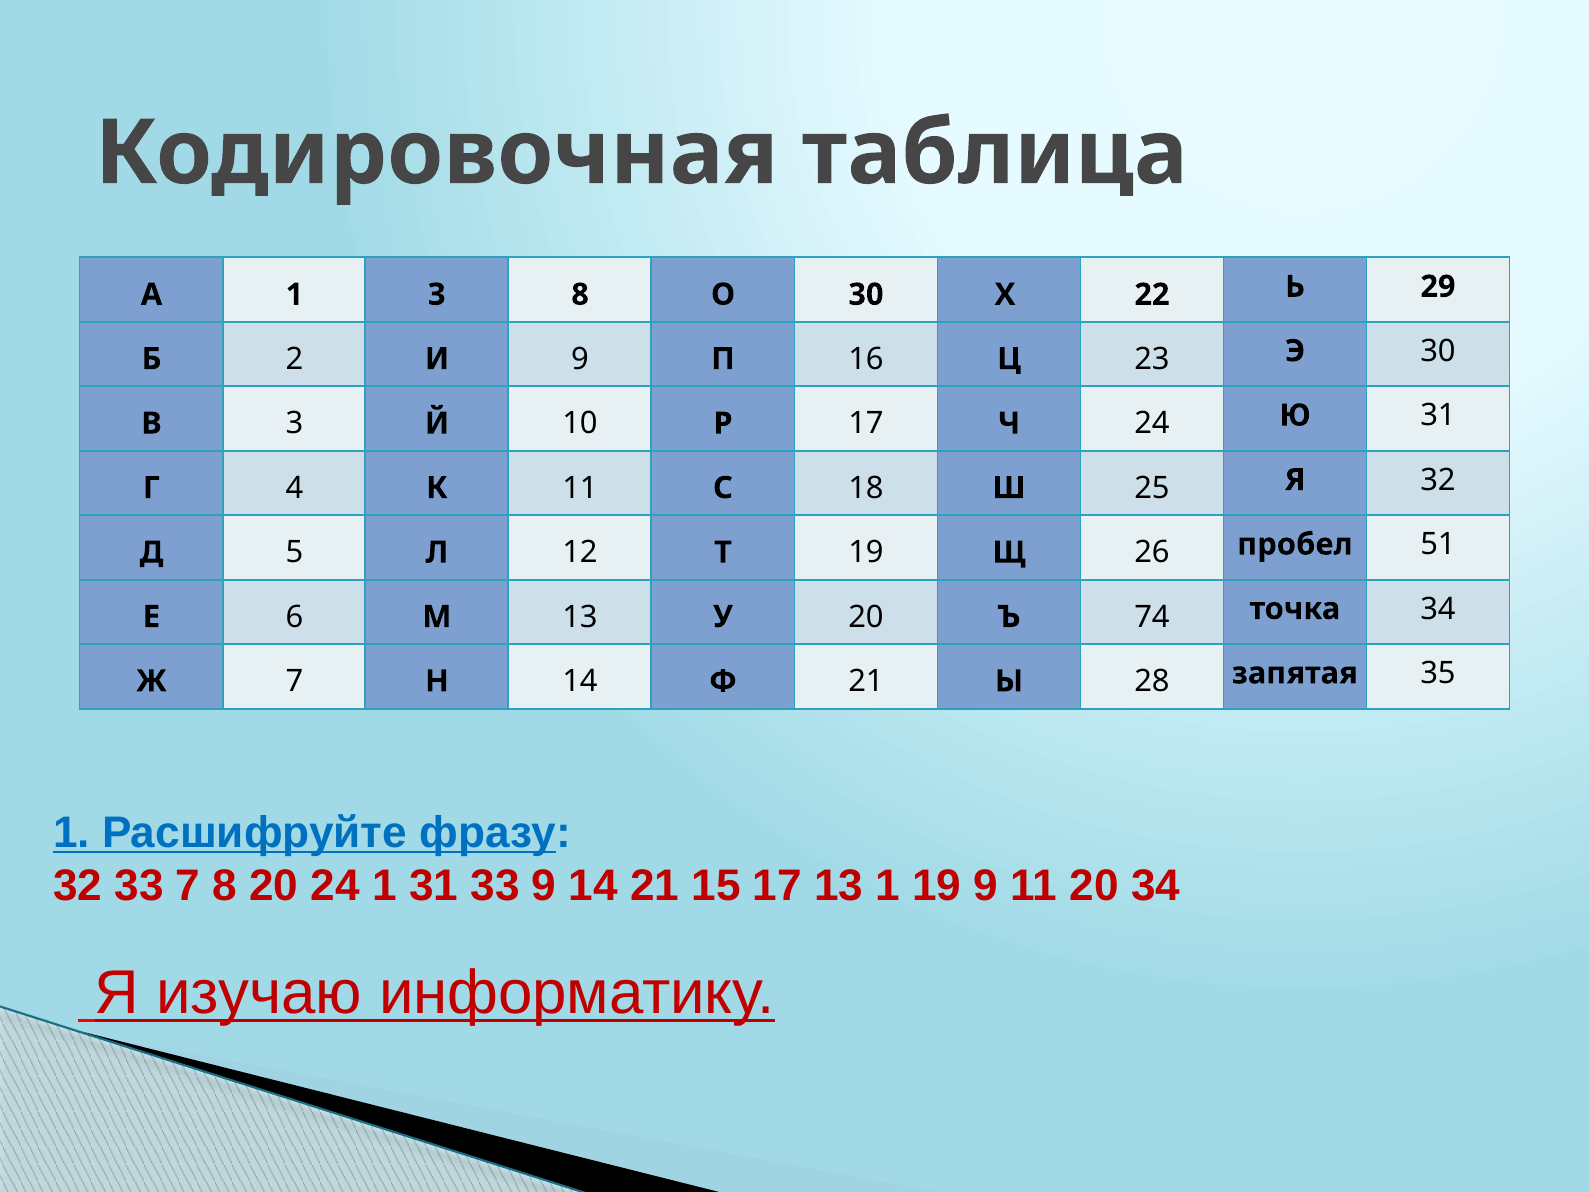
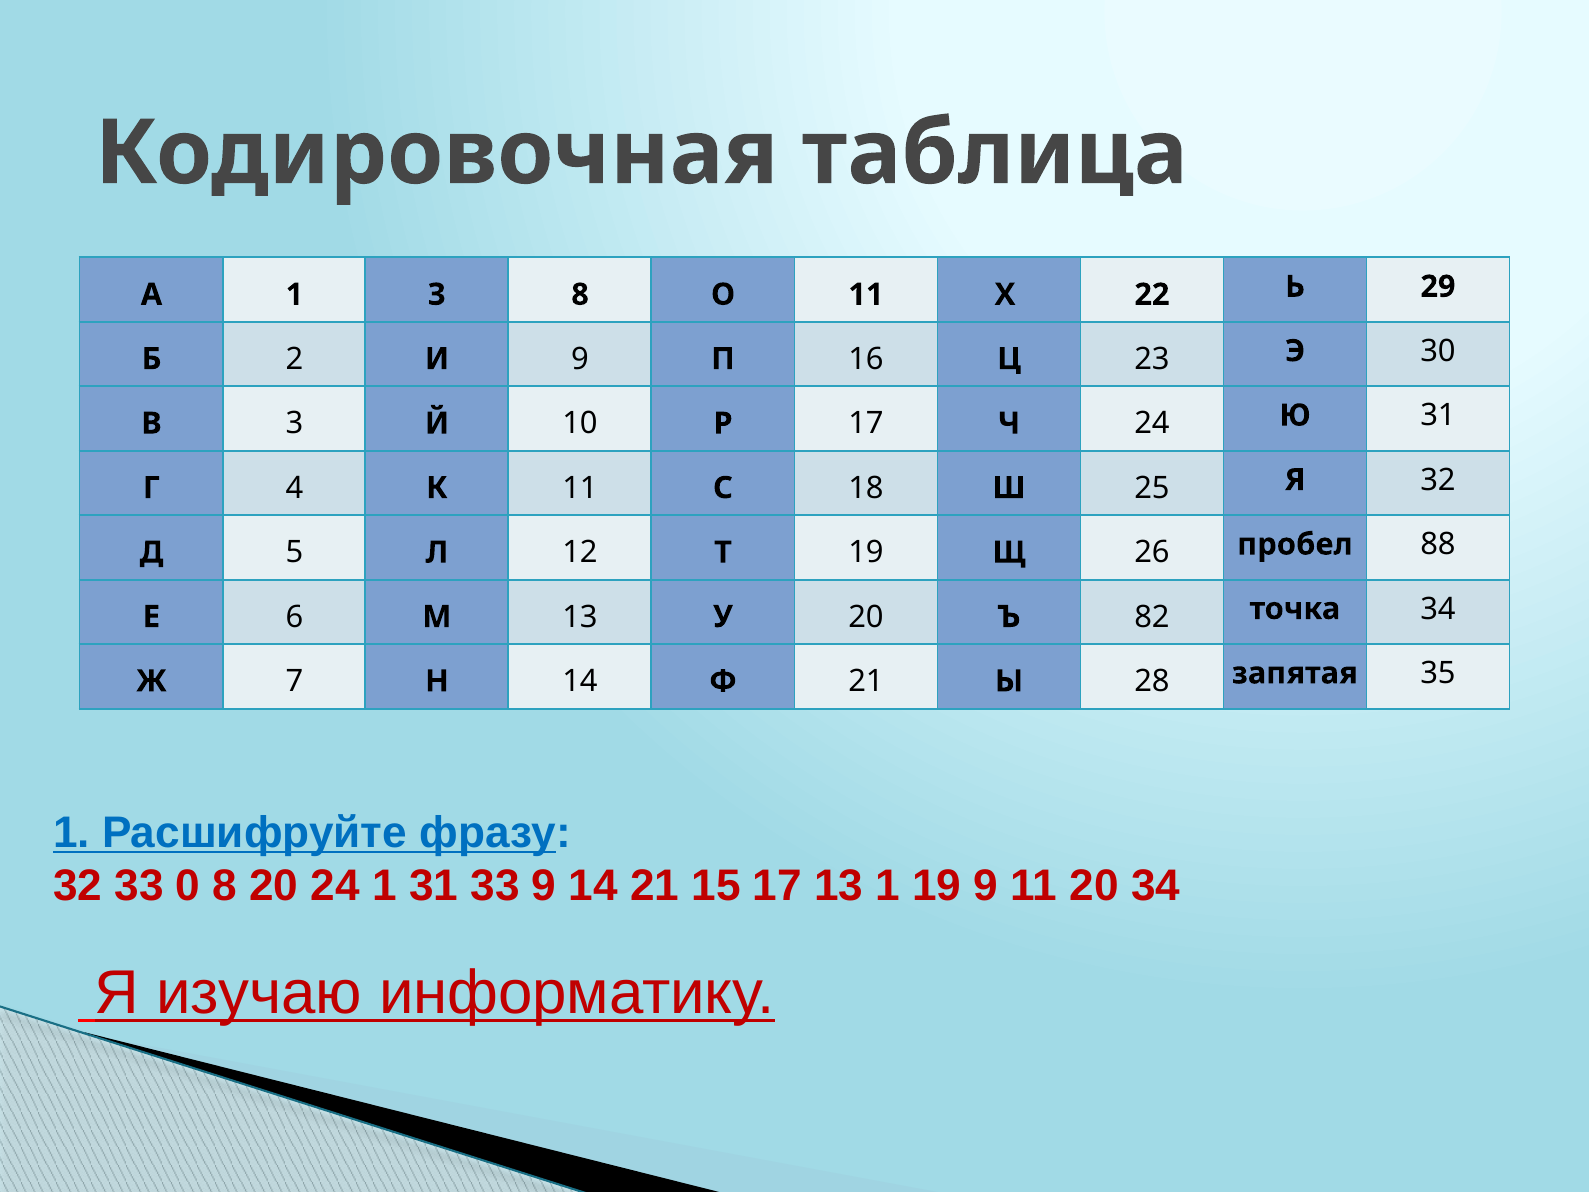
О 30: 30 -> 11
51: 51 -> 88
74: 74 -> 82
33 7: 7 -> 0
